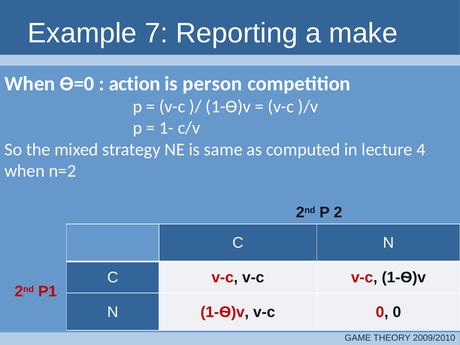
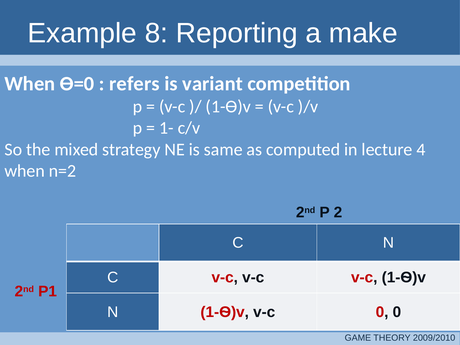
7: 7 -> 8
action: action -> refers
person: person -> variant
